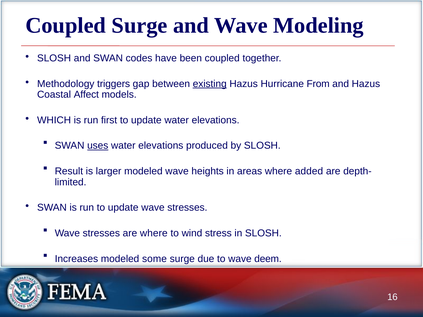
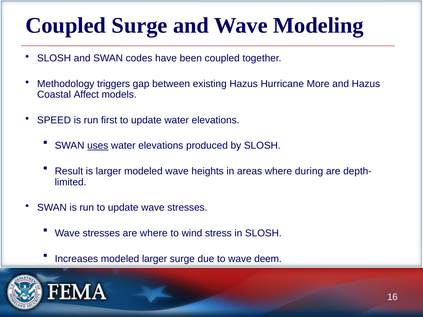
existing underline: present -> none
From: From -> More
WHICH: WHICH -> SPEED
added: added -> during
modeled some: some -> larger
